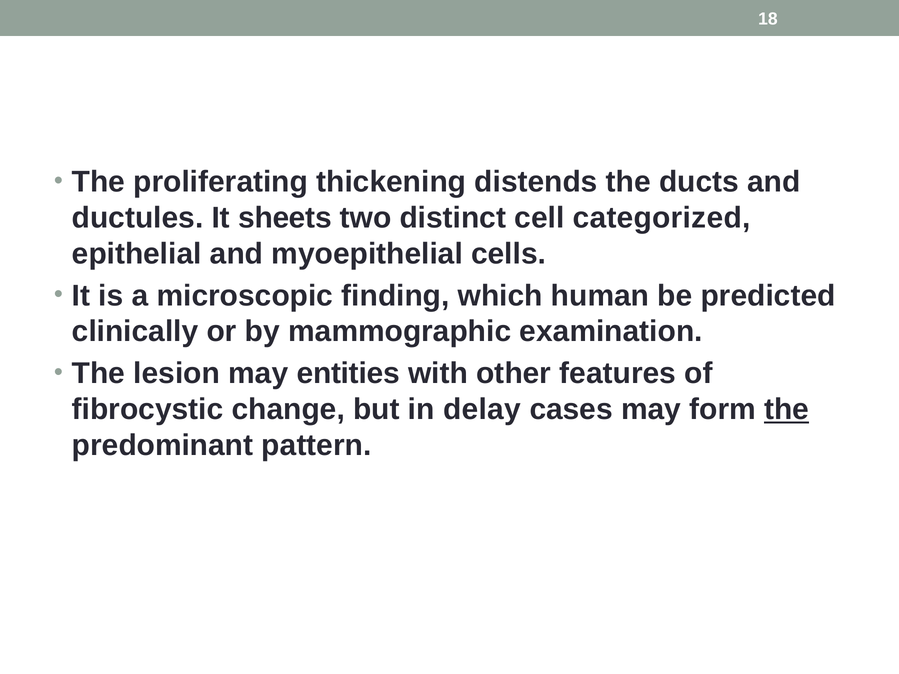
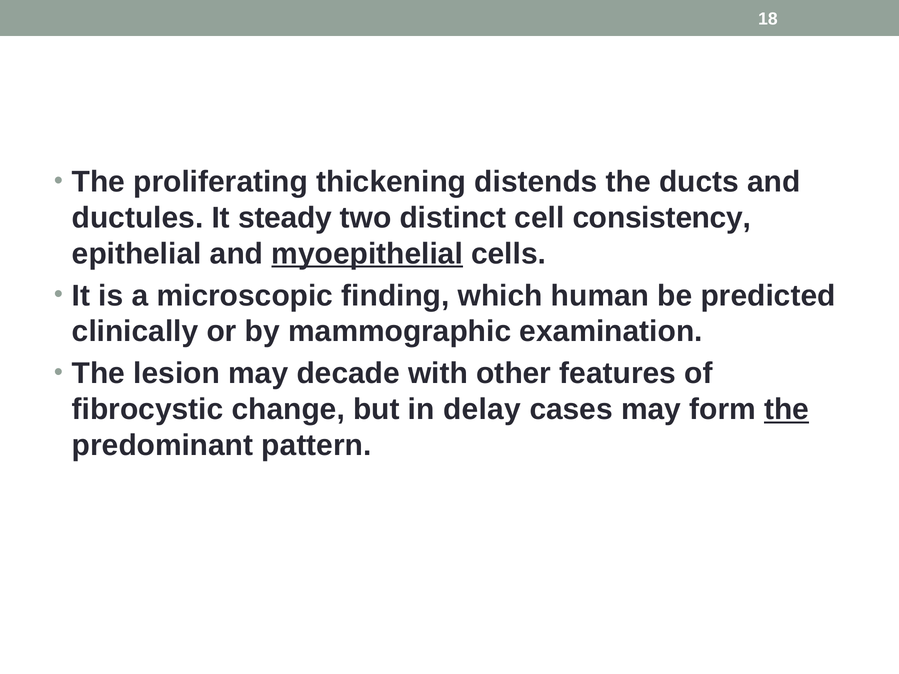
sheets: sheets -> steady
categorized: categorized -> consistency
myoepithelial underline: none -> present
entities: entities -> decade
